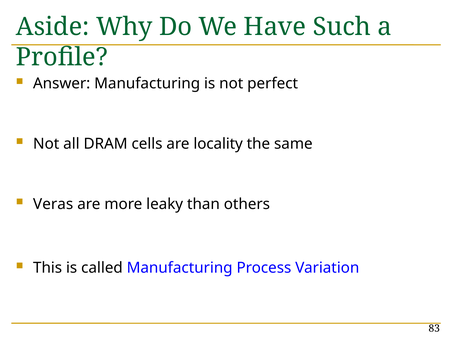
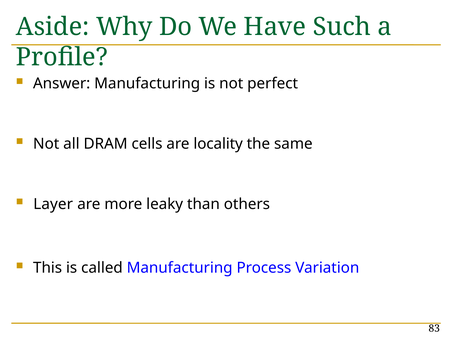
Veras: Veras -> Layer
